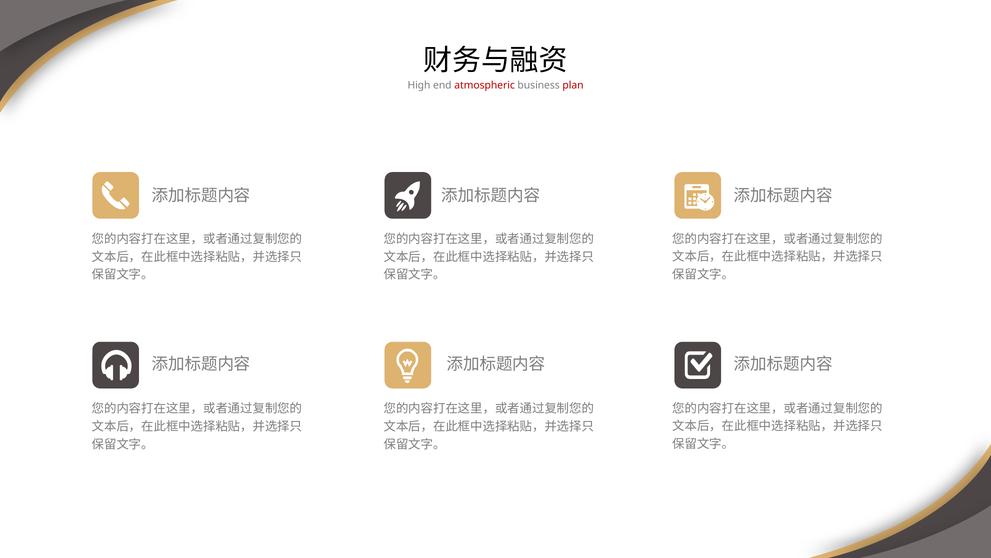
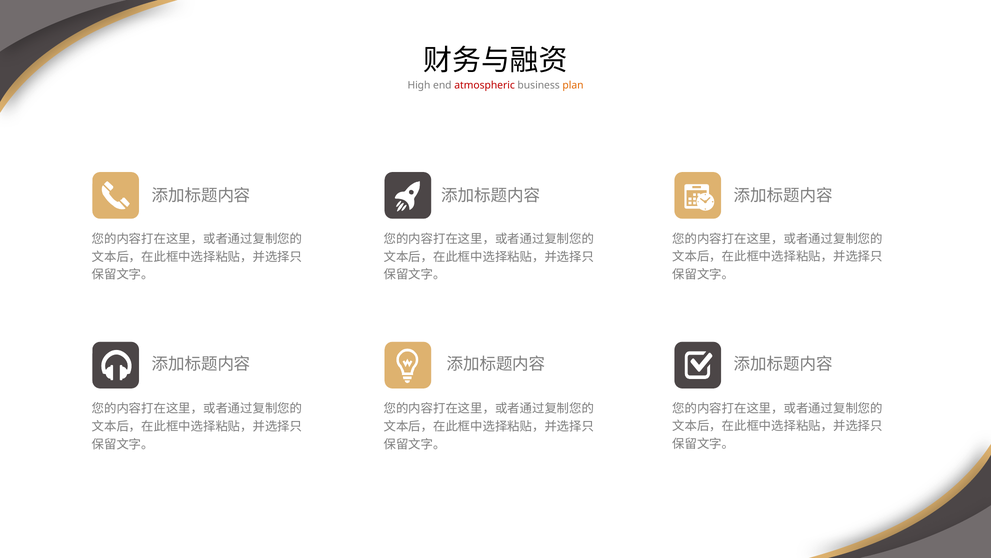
plan colour: red -> orange
